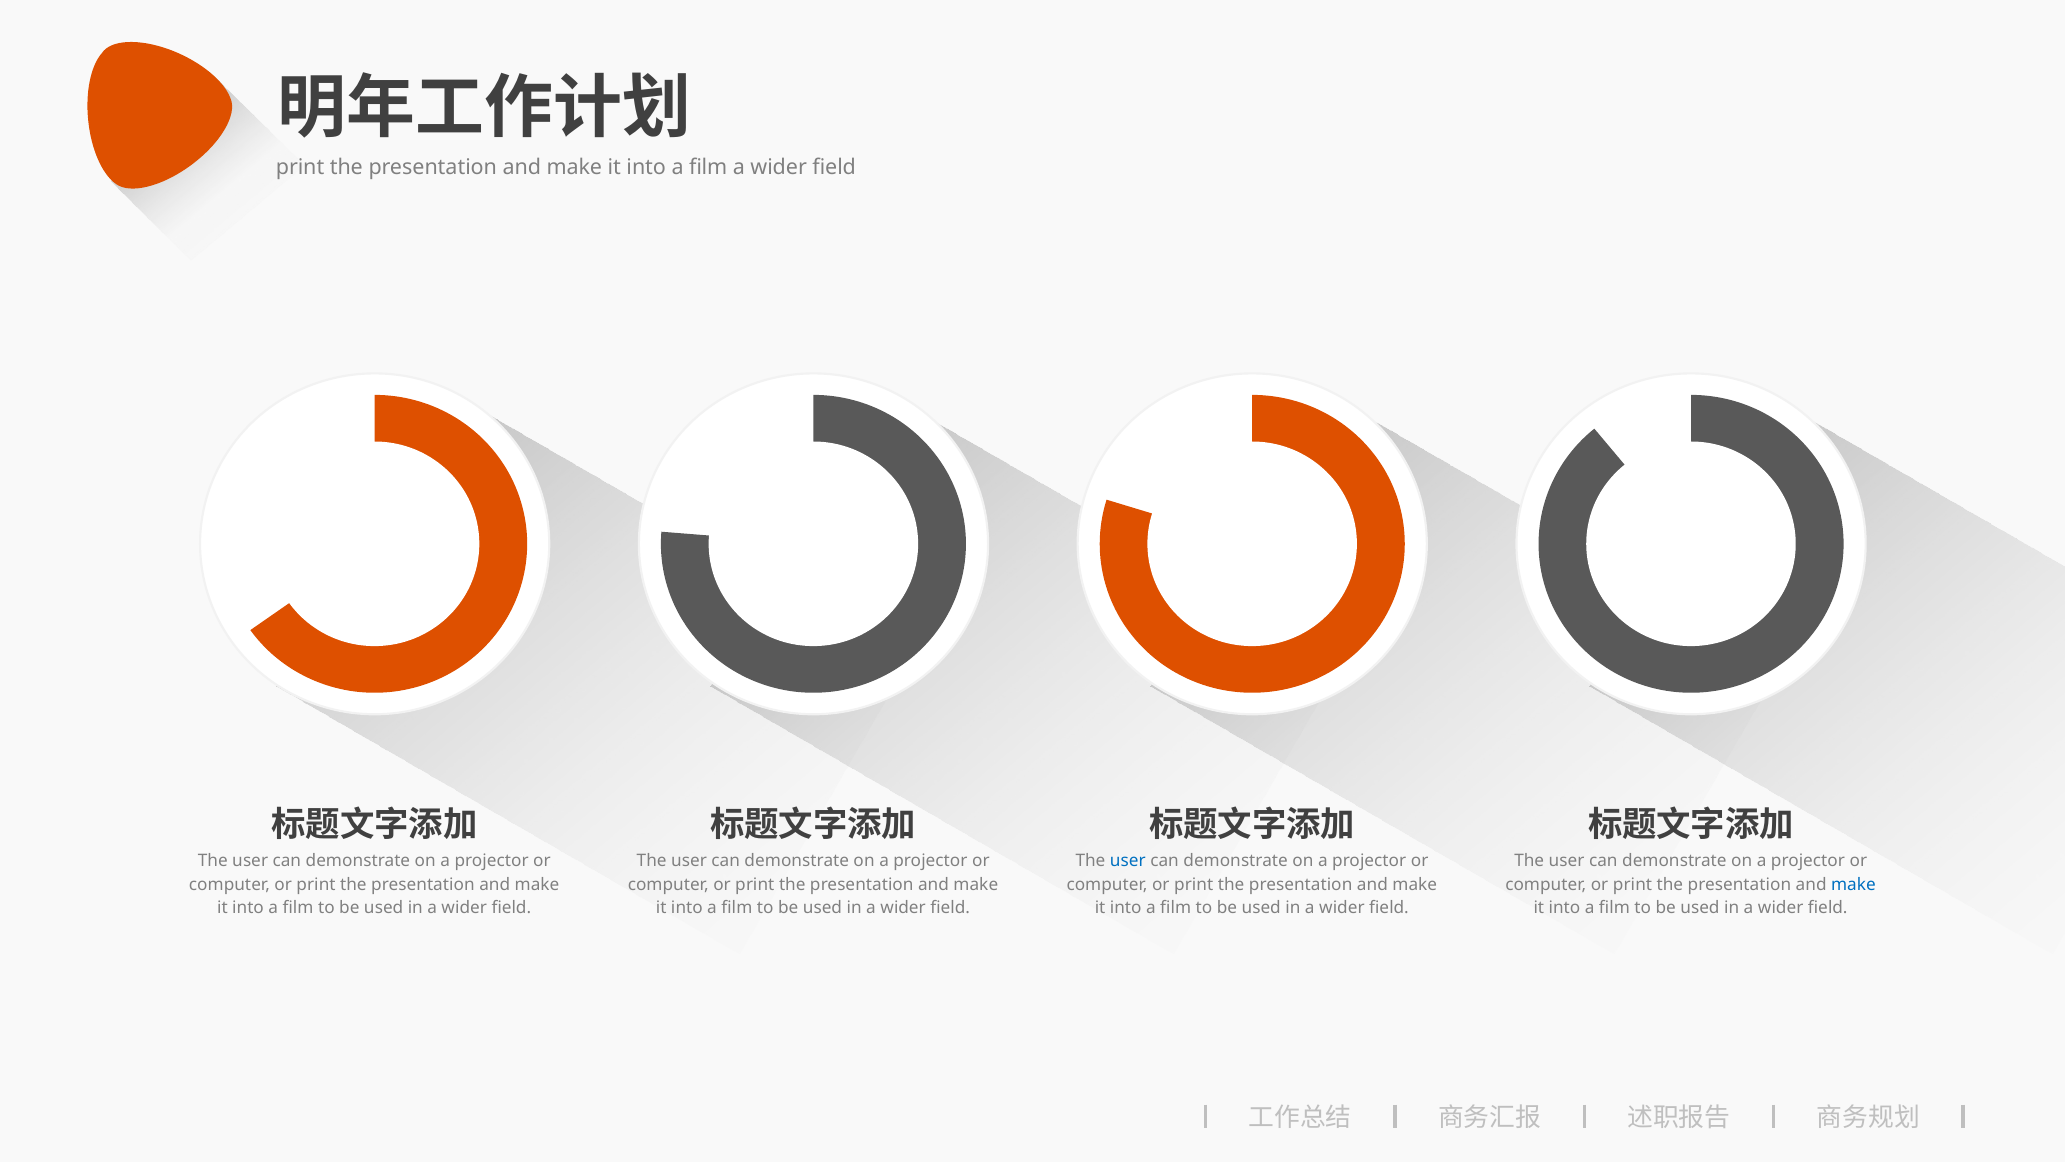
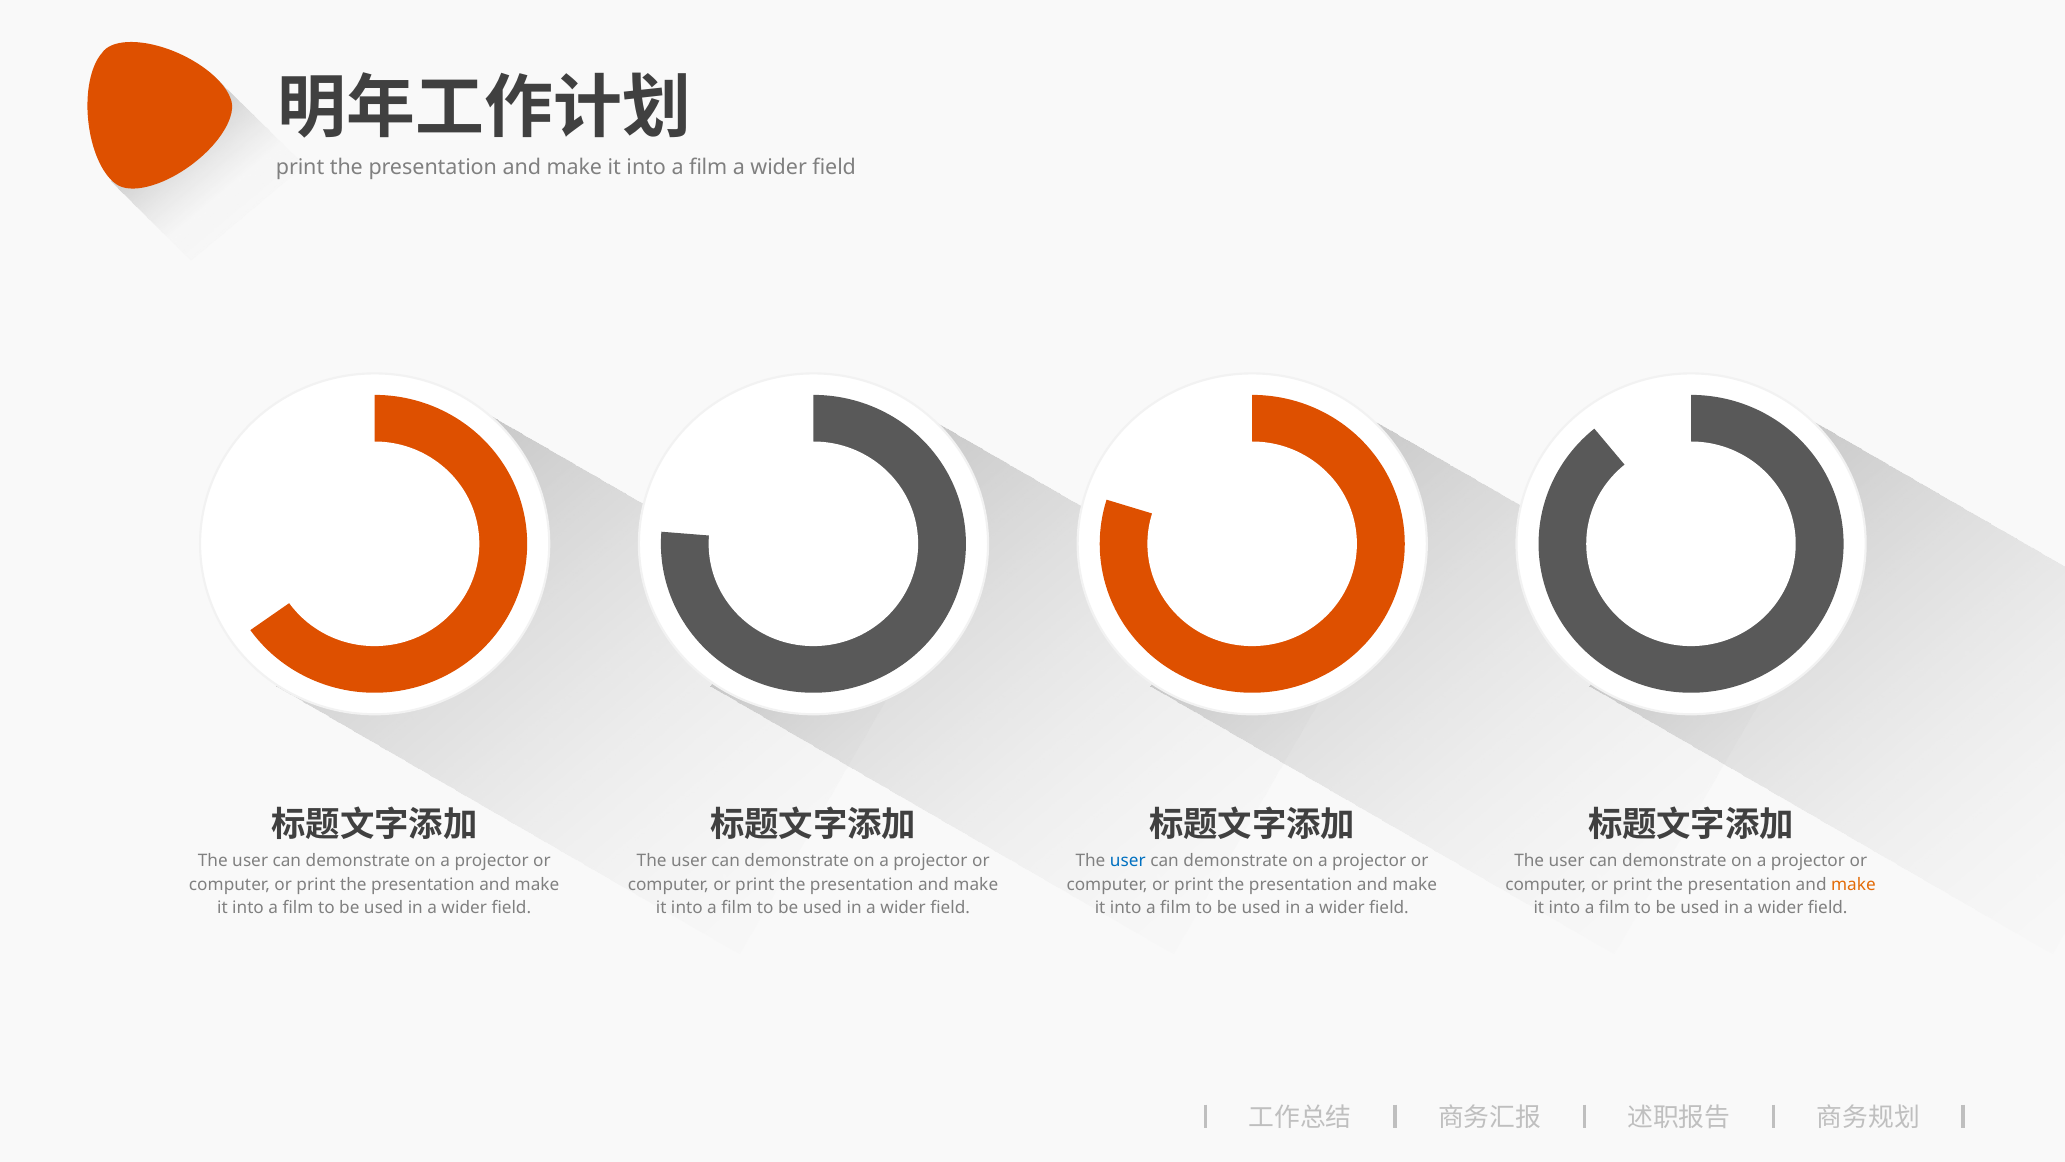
make at (1853, 884) colour: blue -> orange
